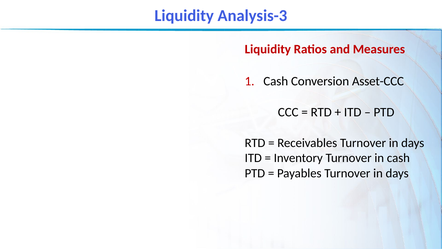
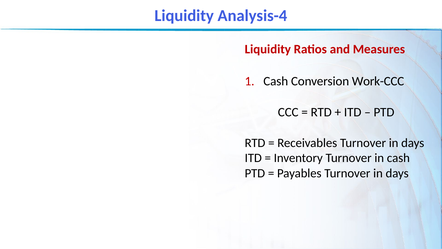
Analysis-3: Analysis-3 -> Analysis-4
Asset-CCC: Asset-CCC -> Work-CCC
